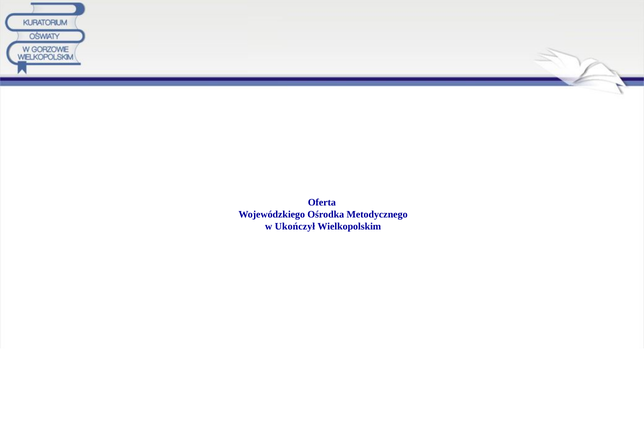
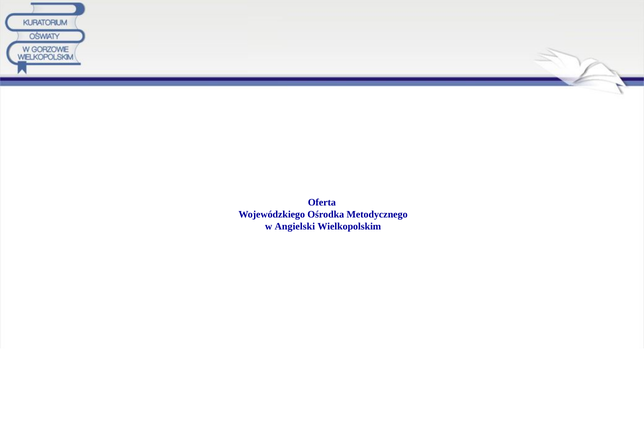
Ukończył: Ukończył -> Angielski
